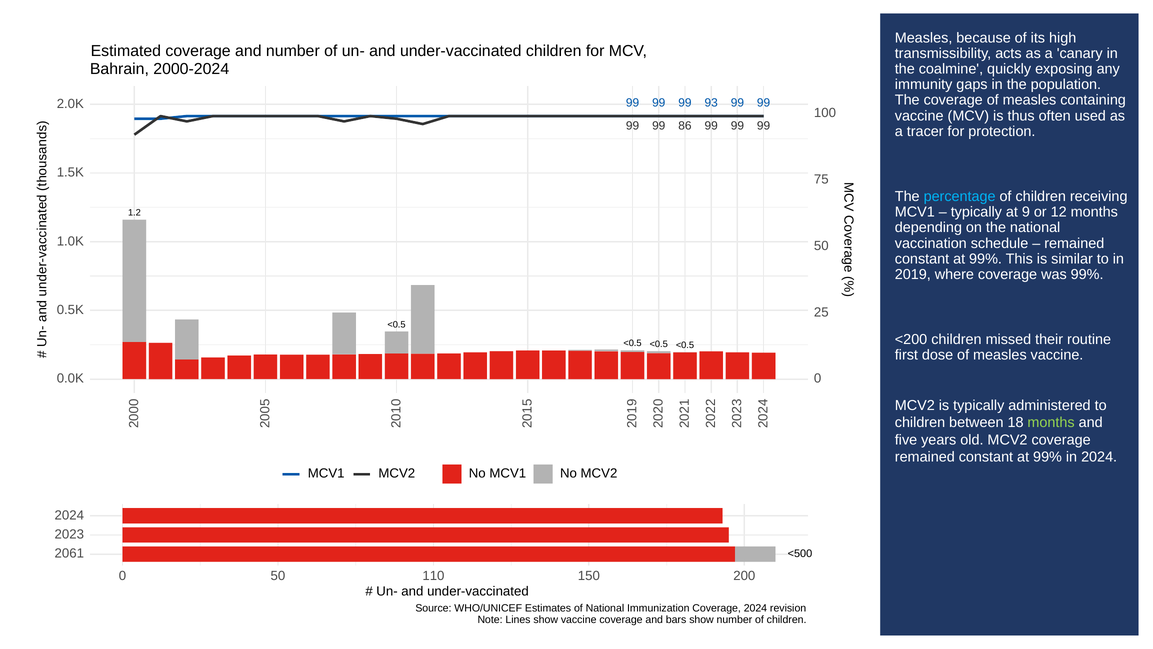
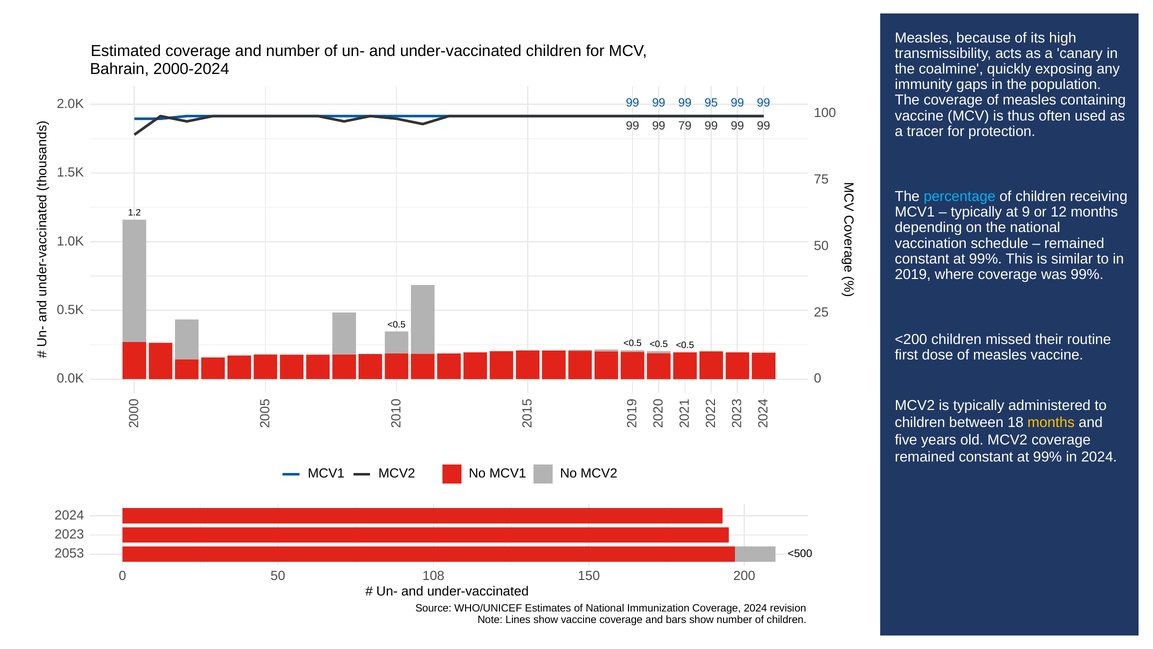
93: 93 -> 95
86: 86 -> 79
months at (1051, 422) colour: light green -> yellow
2061: 2061 -> 2053
110: 110 -> 108
